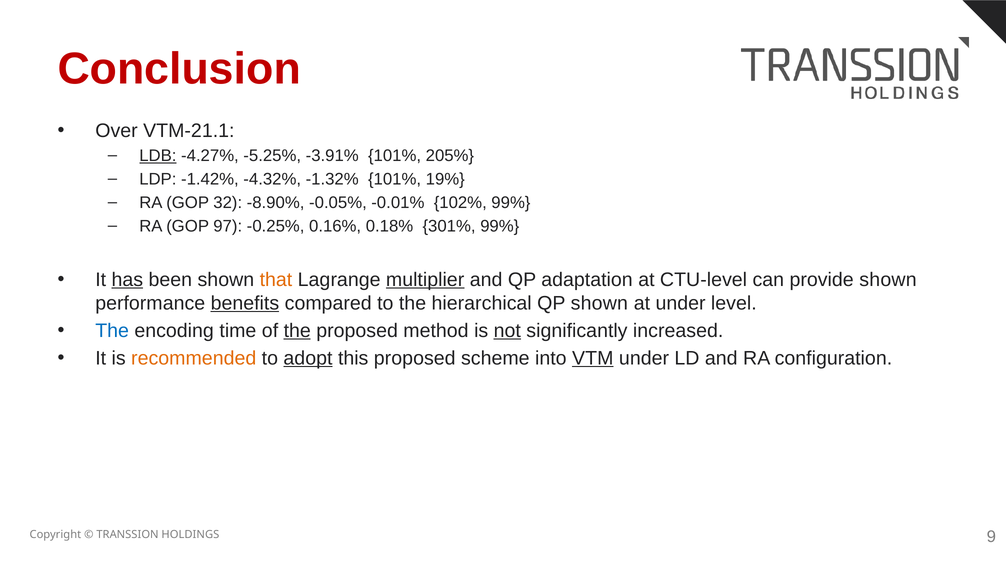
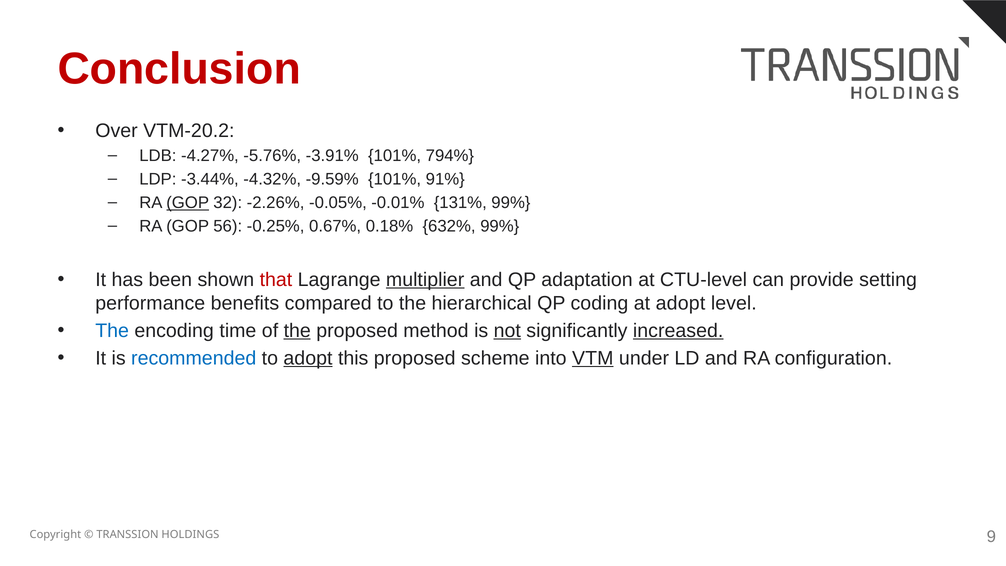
VTM-21.1: VTM-21.1 -> VTM-20.2
LDB underline: present -> none
-5.25%: -5.25% -> -5.76%
205%: 205% -> 794%
-1.42%: -1.42% -> -3.44%
-1.32%: -1.32% -> -9.59%
19%: 19% -> 91%
GOP at (188, 203) underline: none -> present
-8.90%: -8.90% -> -2.26%
102%: 102% -> 131%
97: 97 -> 56
0.16%: 0.16% -> 0.67%
301%: 301% -> 632%
has underline: present -> none
that colour: orange -> red
provide shown: shown -> setting
benefits underline: present -> none
QP shown: shown -> coding
at under: under -> adopt
increased underline: none -> present
recommended colour: orange -> blue
